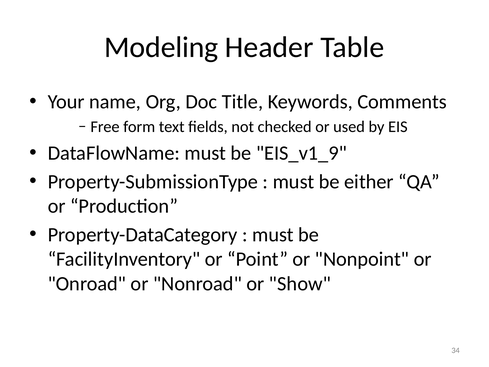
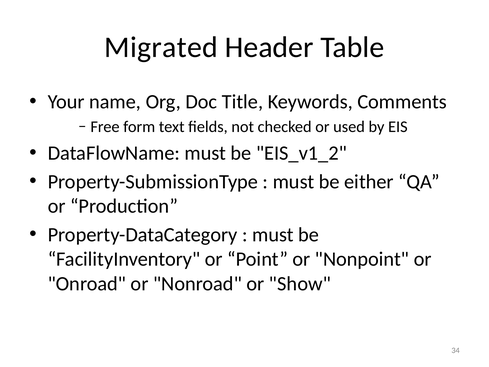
Modeling: Modeling -> Migrated
EIS_v1_9: EIS_v1_9 -> EIS_v1_2
